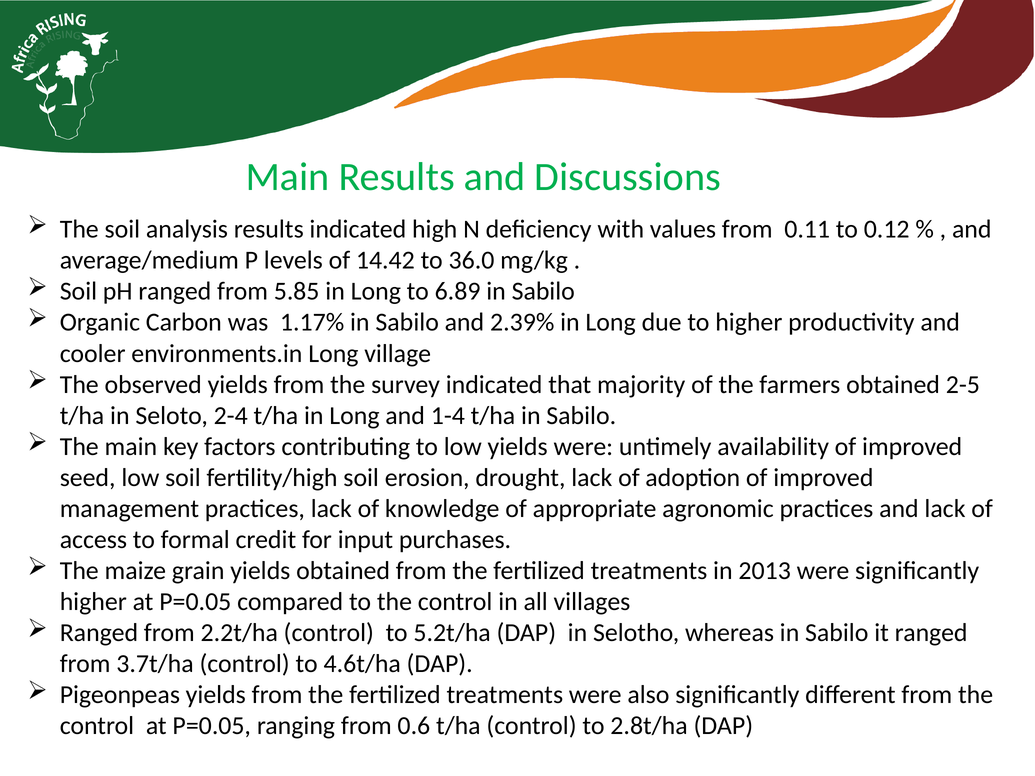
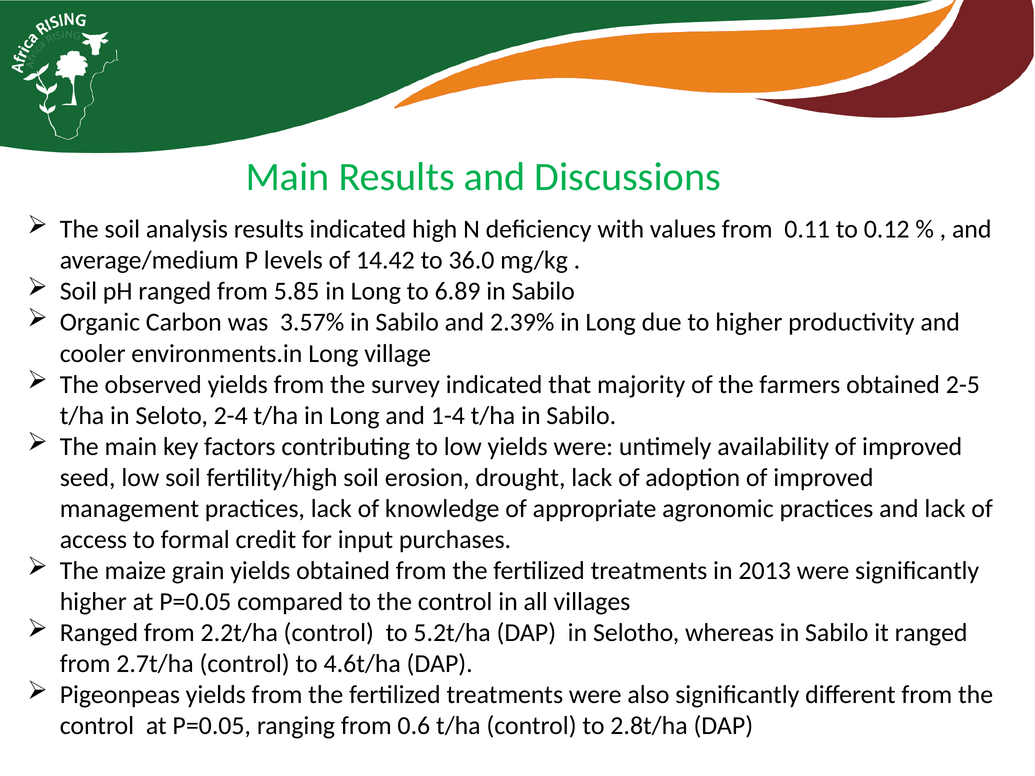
1.17%: 1.17% -> 3.57%
3.7t/ha: 3.7t/ha -> 2.7t/ha
